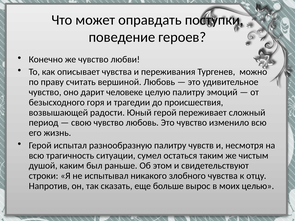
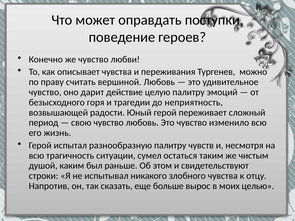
человеке: человеке -> действие
происшествия: происшествия -> неприятность
